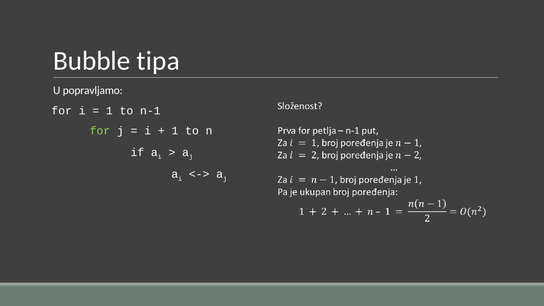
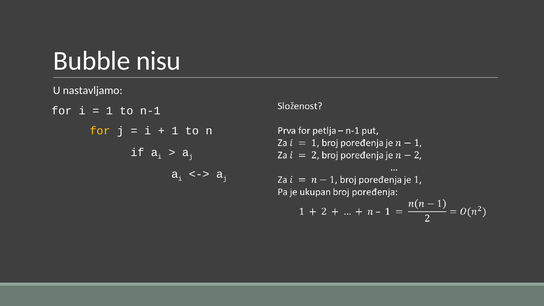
tipa: tipa -> nisu
popravljamo: popravljamo -> nastavljamo
for at (100, 131) colour: light green -> yellow
